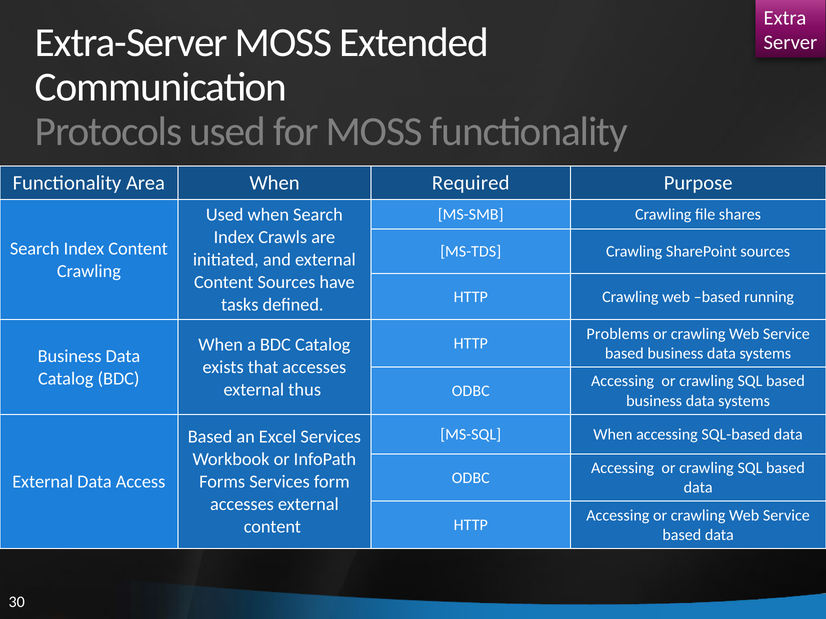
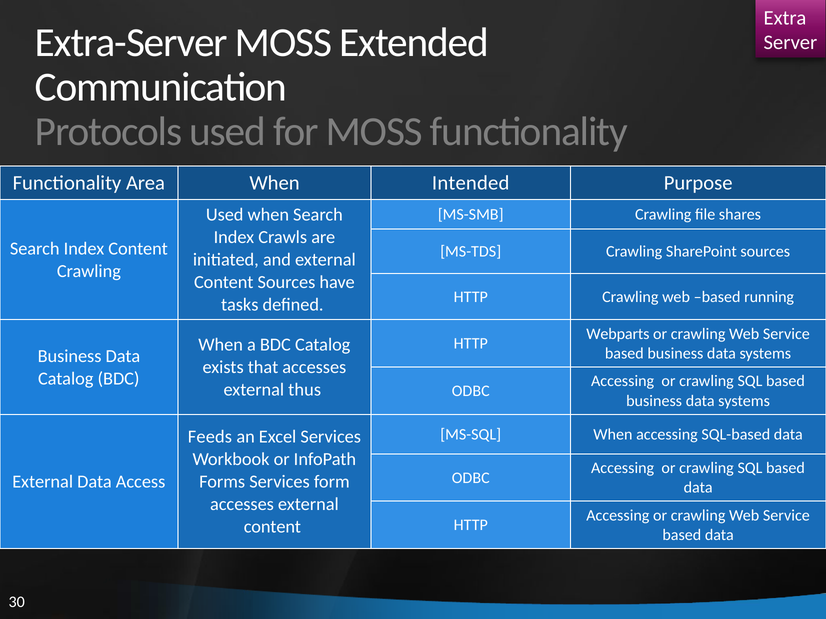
Required: Required -> Intended
Problems: Problems -> Webparts
Based at (210, 437): Based -> Feeds
